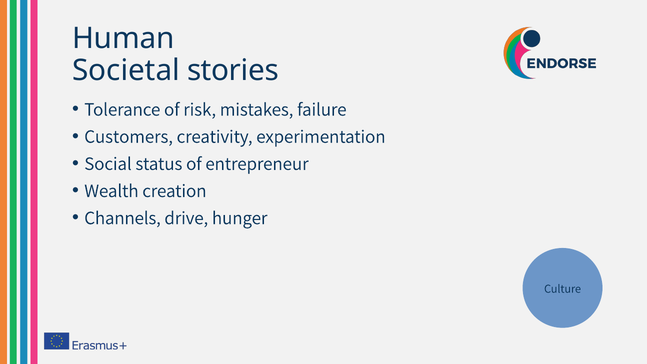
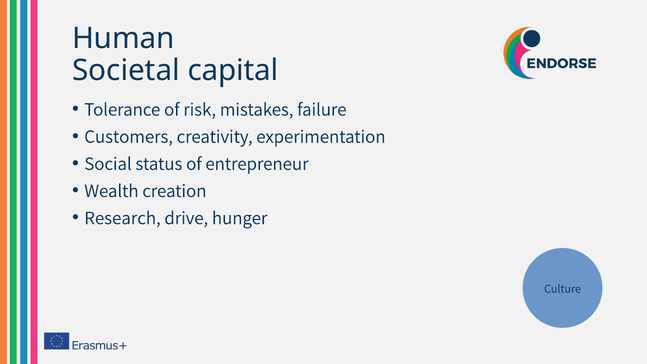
stories: stories -> capital
Channels: Channels -> Research
